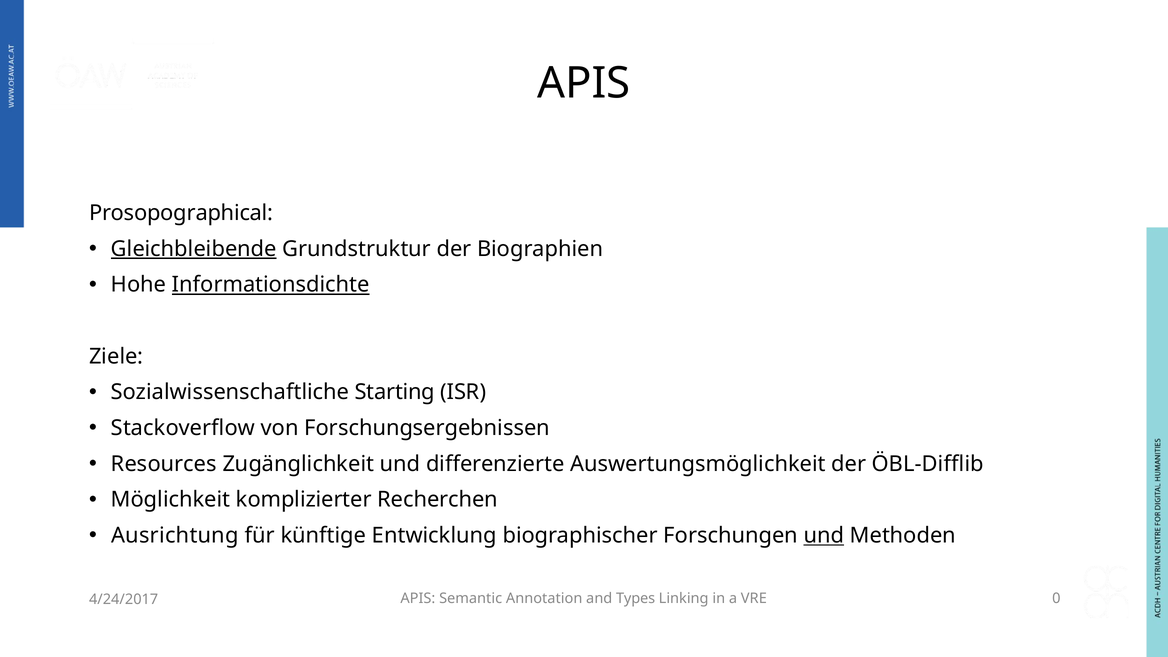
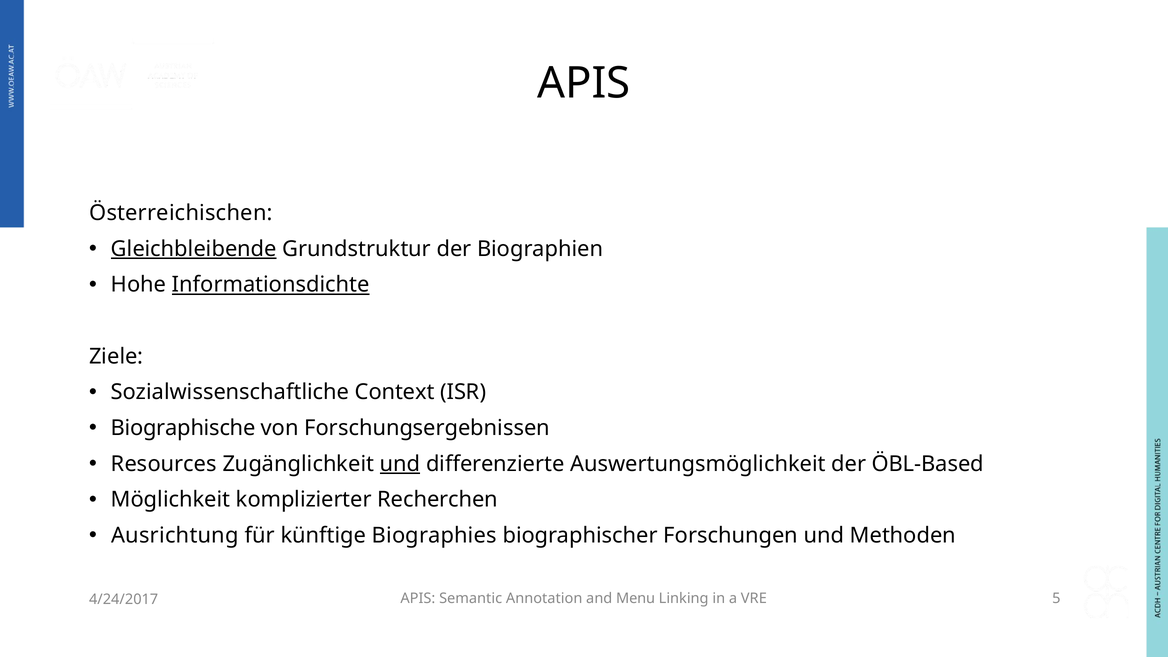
Prosopographical: Prosopographical -> Österreichischen
Starting: Starting -> Context
Stackoverflow: Stackoverflow -> Biographische
und at (400, 464) underline: none -> present
ÖBL-Difflib: ÖBL-Difflib -> ÖBL-Based
Entwicklung: Entwicklung -> Biographies
und at (824, 536) underline: present -> none
Types: Types -> Menu
0: 0 -> 5
